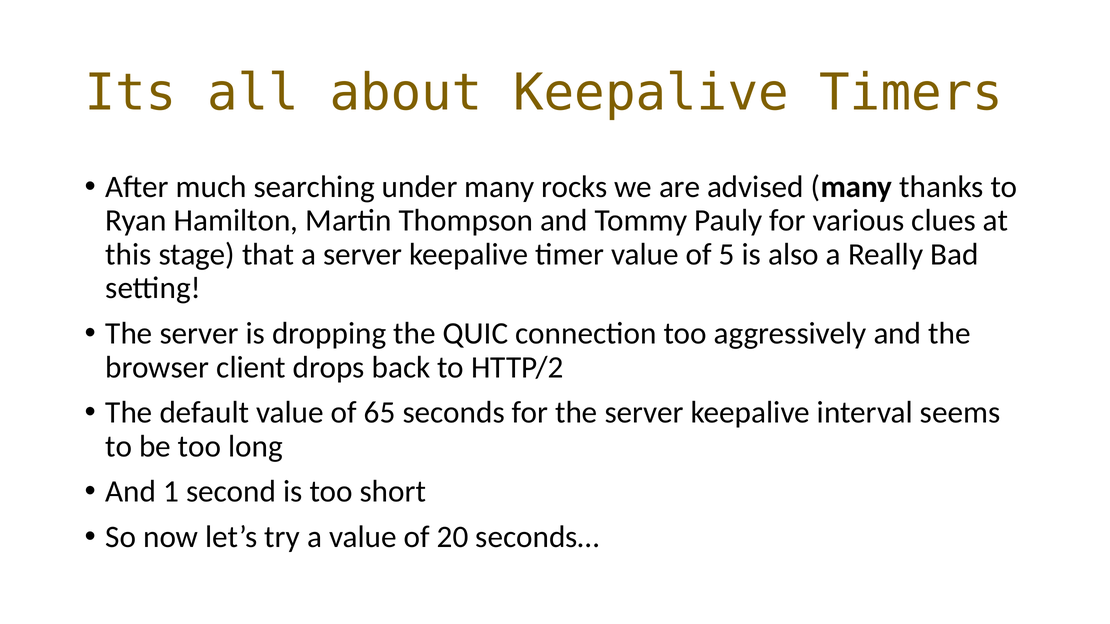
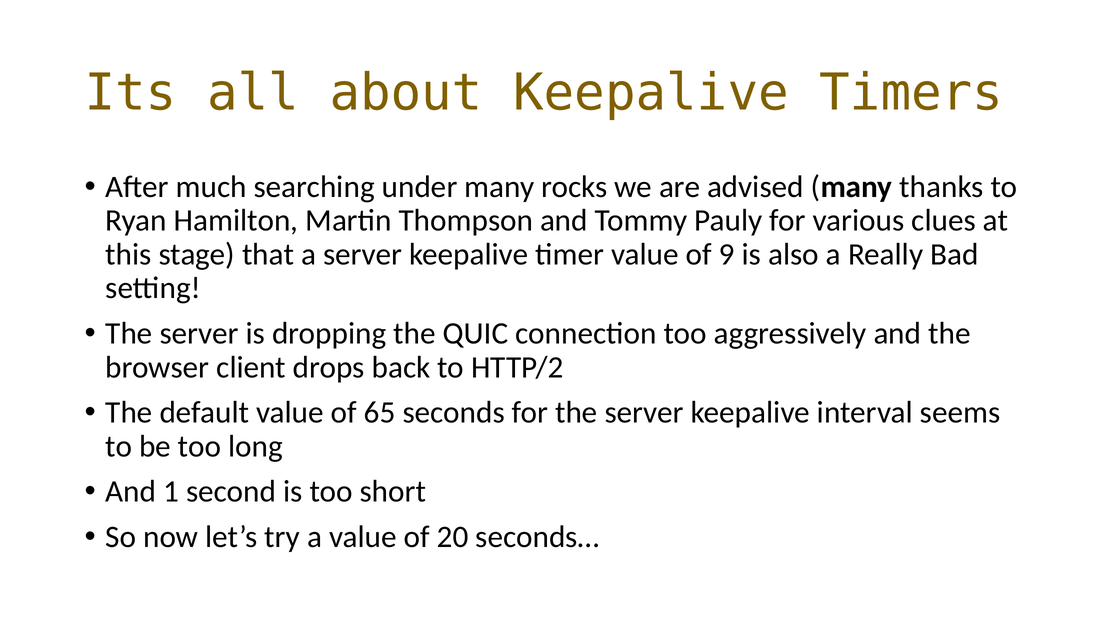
5: 5 -> 9
